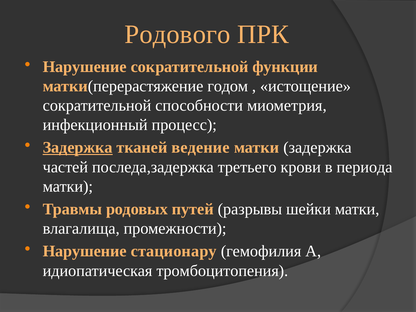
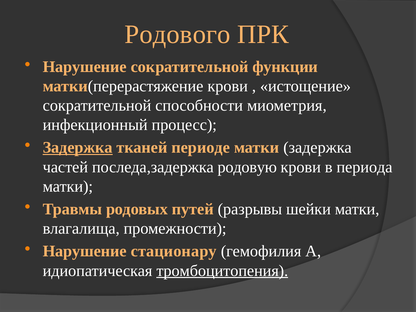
матки(перерастяжение годом: годом -> крови
ведение: ведение -> периоде
третьего: третьего -> родовую
тромбоцитопения underline: none -> present
